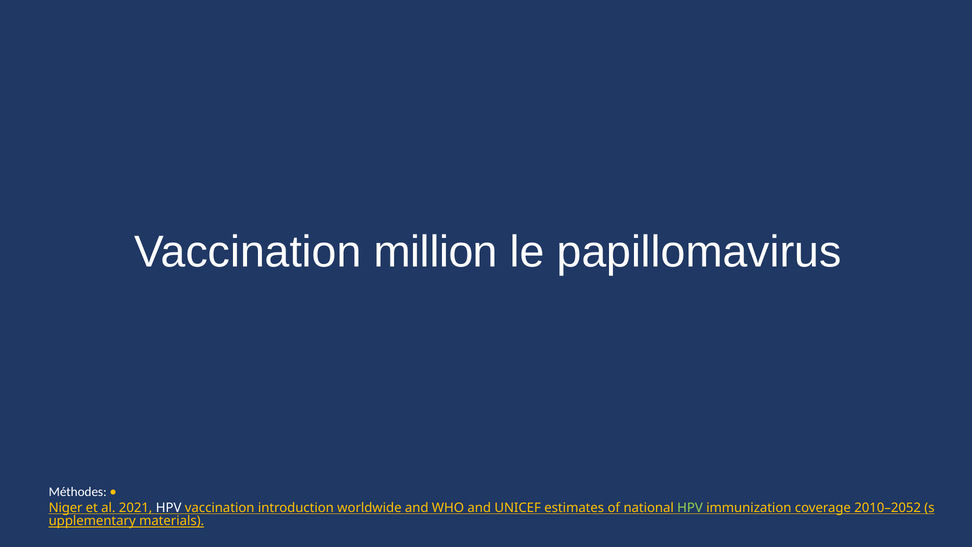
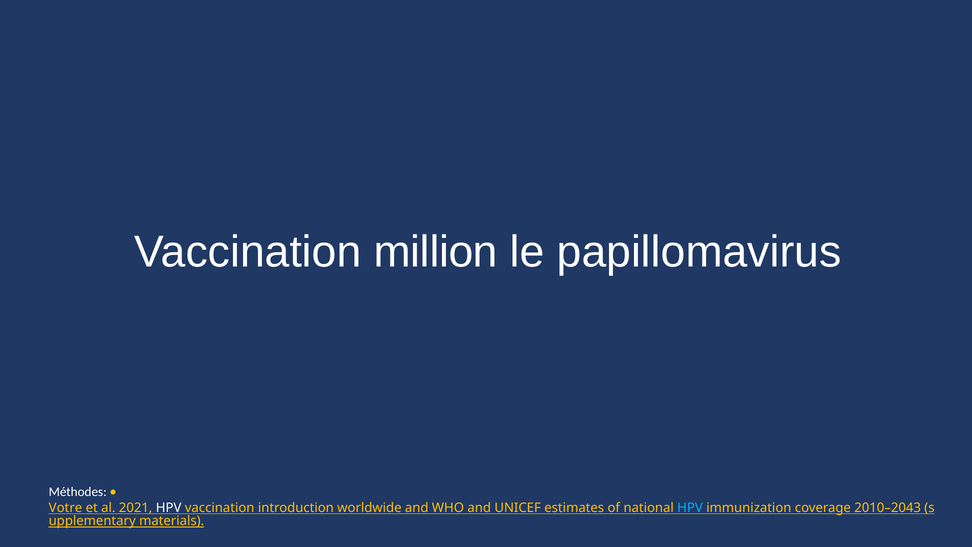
Niger: Niger -> Votre
HPV at (690, 508) colour: light green -> light blue
2010–2052: 2010–2052 -> 2010–2043
